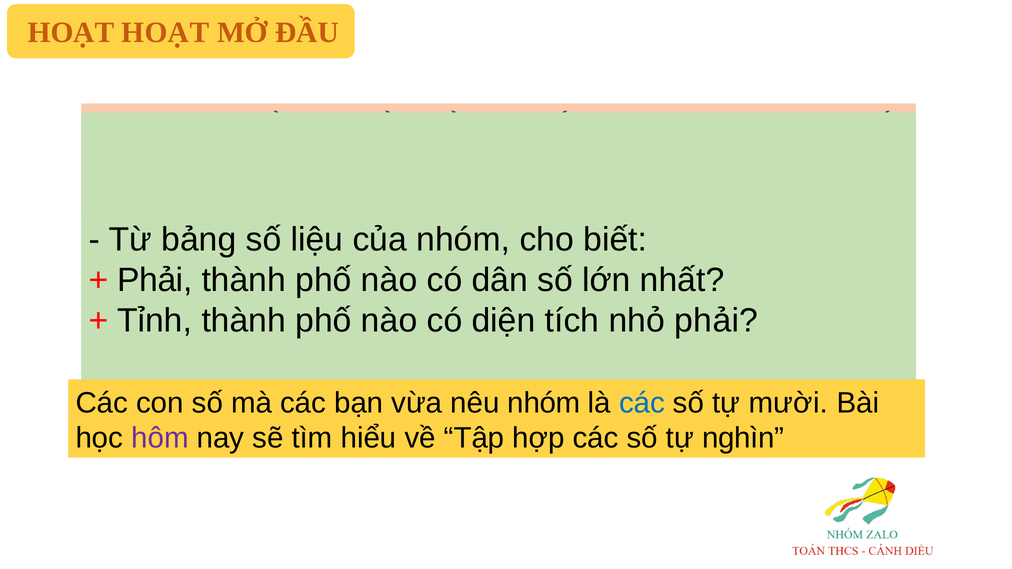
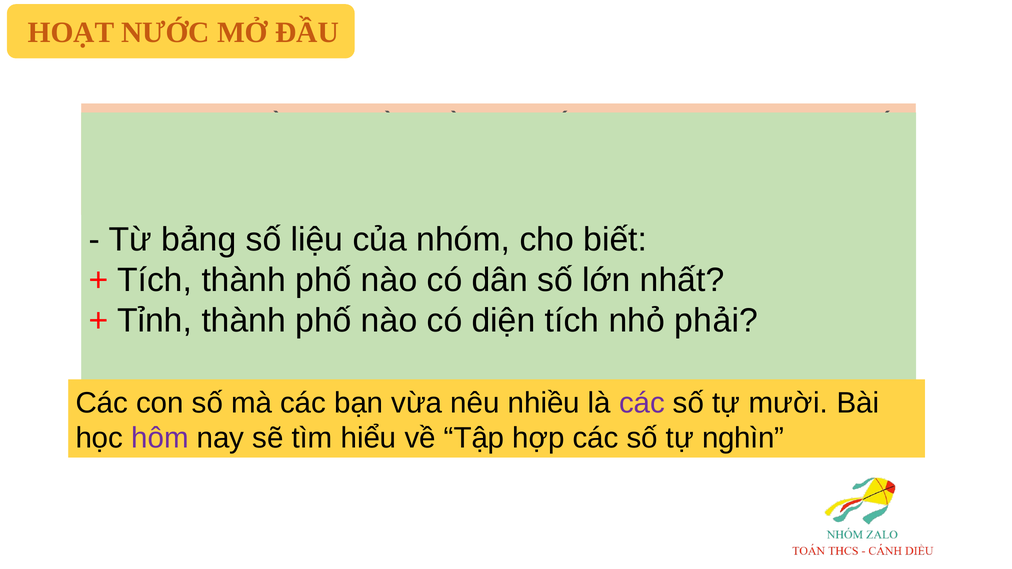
HOẠT HOẠT: HOẠT -> NƯỚC
Phải at (155, 280): Phải -> Tích
nêu nhóm: nhóm -> nhiều
các at (642, 403) colour: blue -> purple
